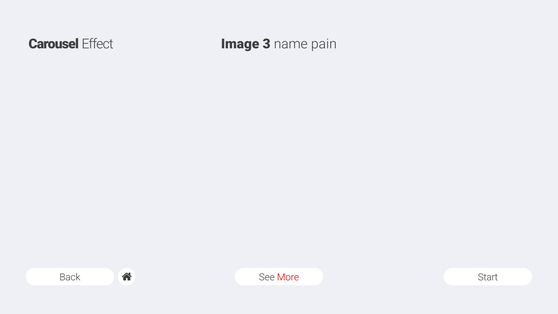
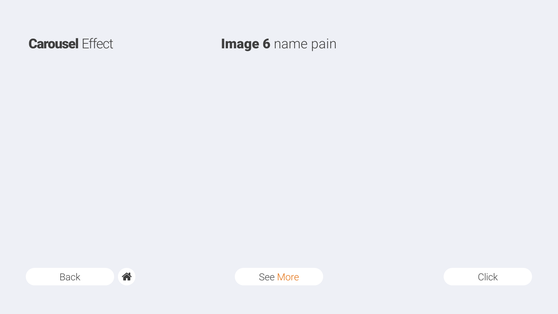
3: 3 -> 6
More colour: red -> orange
Start: Start -> Click
